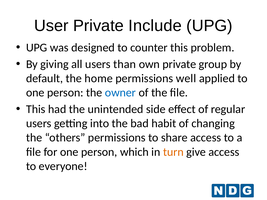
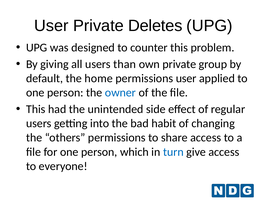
Include: Include -> Deletes
permissions well: well -> user
turn colour: orange -> blue
